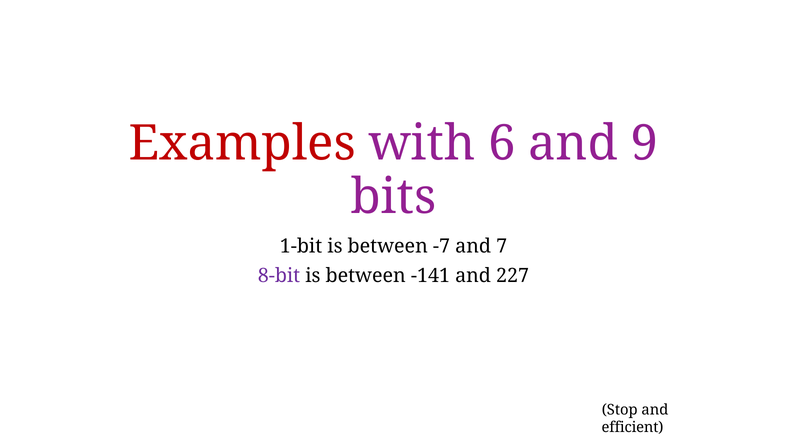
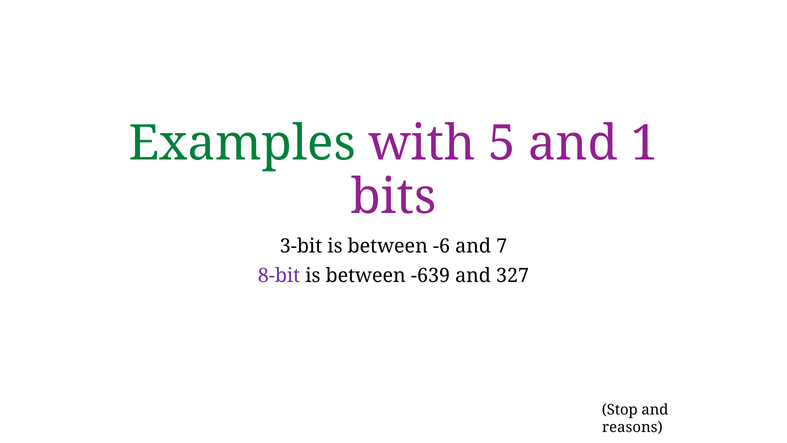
Examples colour: red -> green
6: 6 -> 5
9: 9 -> 1
1-bit: 1-bit -> 3-bit
-7: -7 -> -6
-141: -141 -> -639
227: 227 -> 327
efficient: efficient -> reasons
